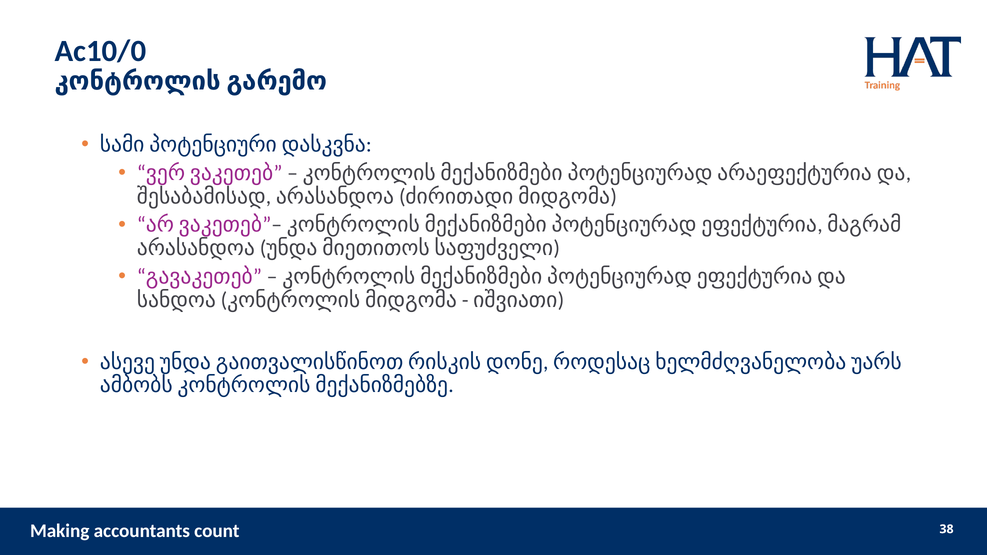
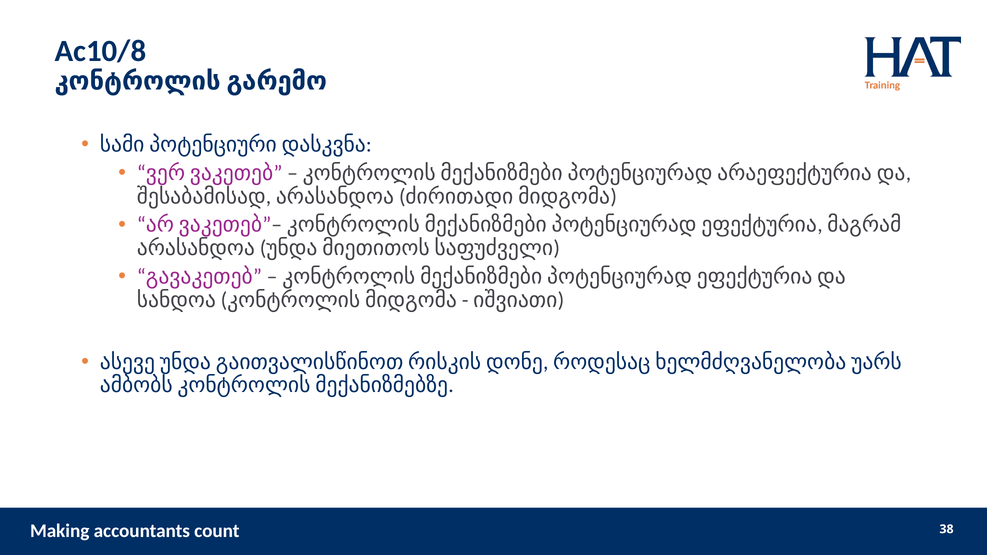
Ac10/0: Ac10/0 -> Ac10/8
